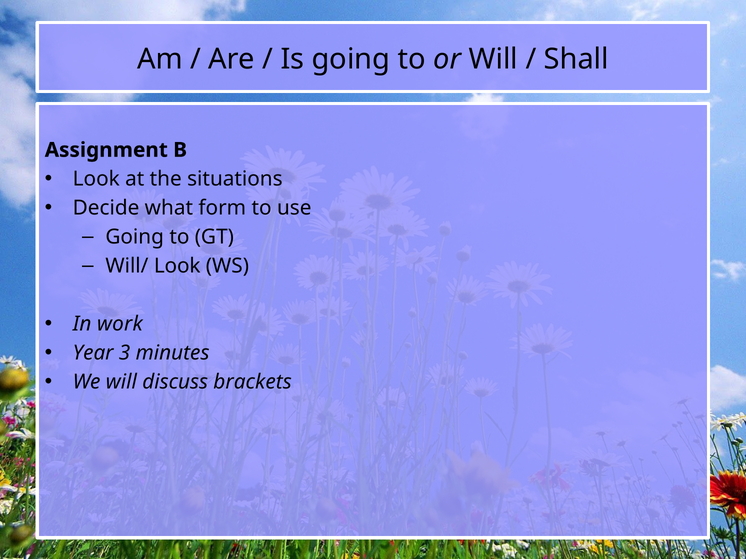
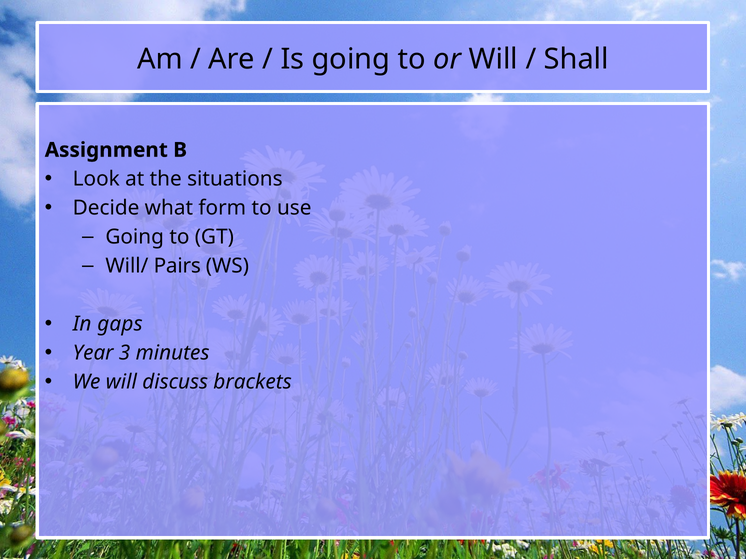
Will/ Look: Look -> Pairs
work: work -> gaps
